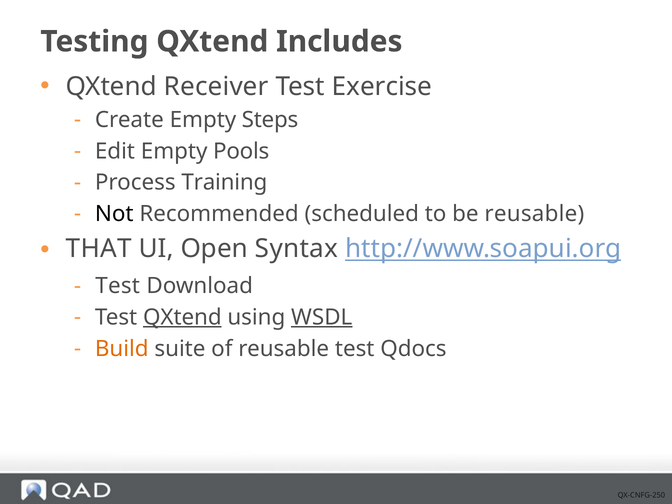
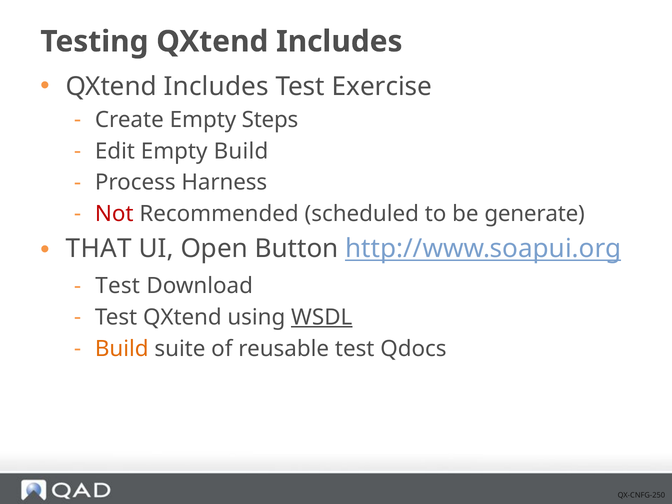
Receiver at (216, 86): Receiver -> Includes
Empty Pools: Pools -> Build
Training: Training -> Harness
Not colour: black -> red
be reusable: reusable -> generate
Syntax: Syntax -> Button
QXtend at (182, 317) underline: present -> none
